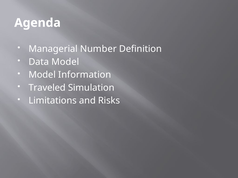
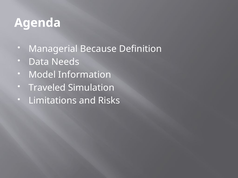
Number: Number -> Because
Data Model: Model -> Needs
